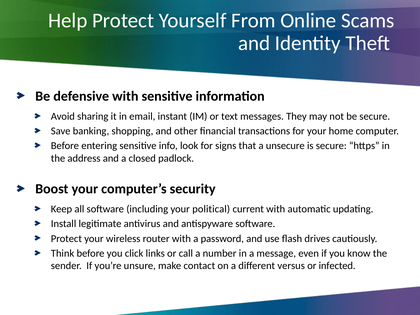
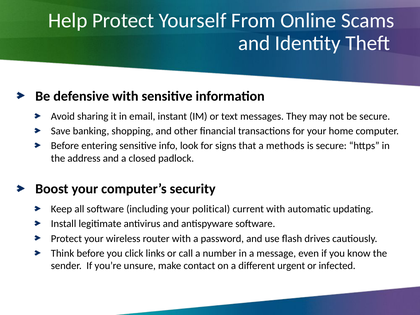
unsecure: unsecure -> methods
versus: versus -> urgent
